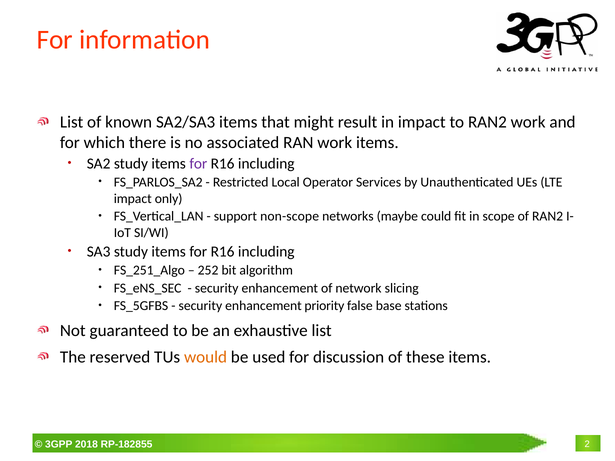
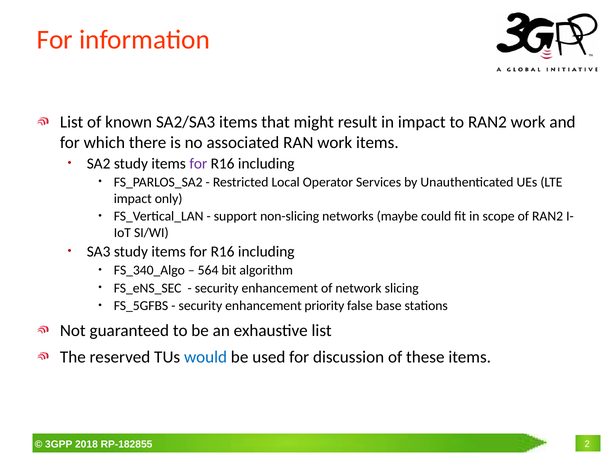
non-scope: non-scope -> non-slicing
FS_251_Algo: FS_251_Algo -> FS_340_Algo
252: 252 -> 564
would colour: orange -> blue
